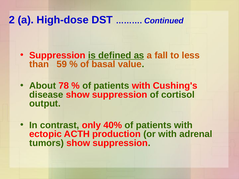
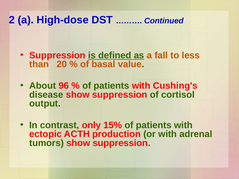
59: 59 -> 20
78: 78 -> 96
40%: 40% -> 15%
